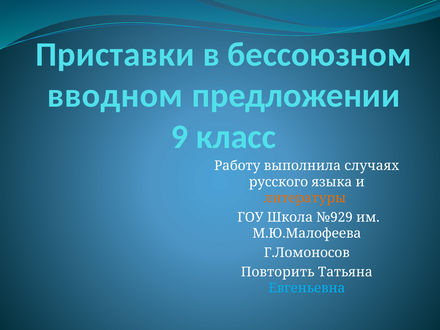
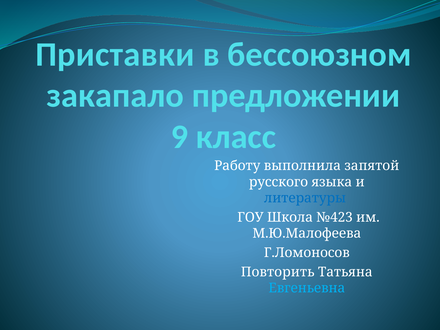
вводном: вводном -> закапало
случаях: случаях -> запятой
литературы colour: orange -> blue
№929: №929 -> №423
